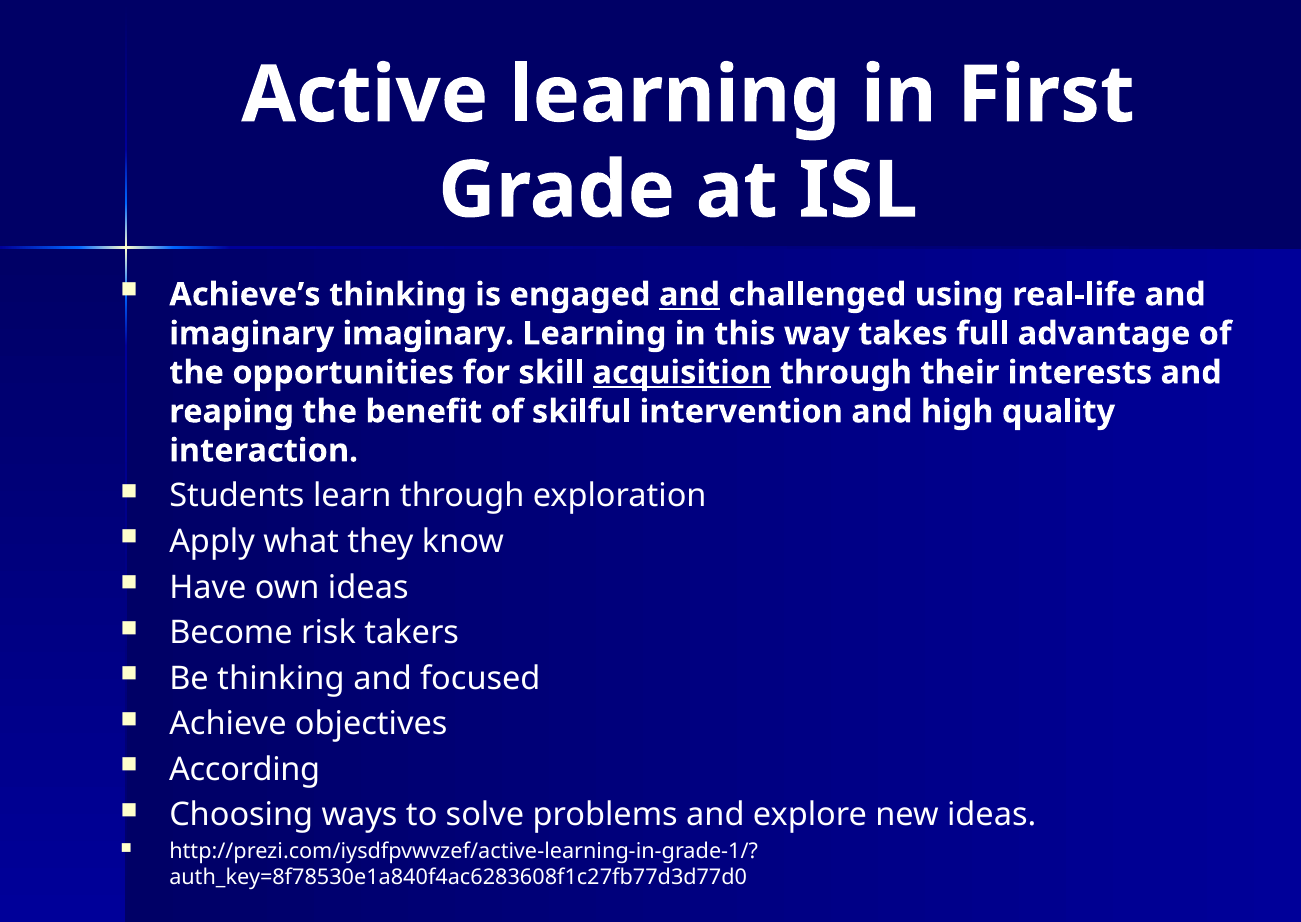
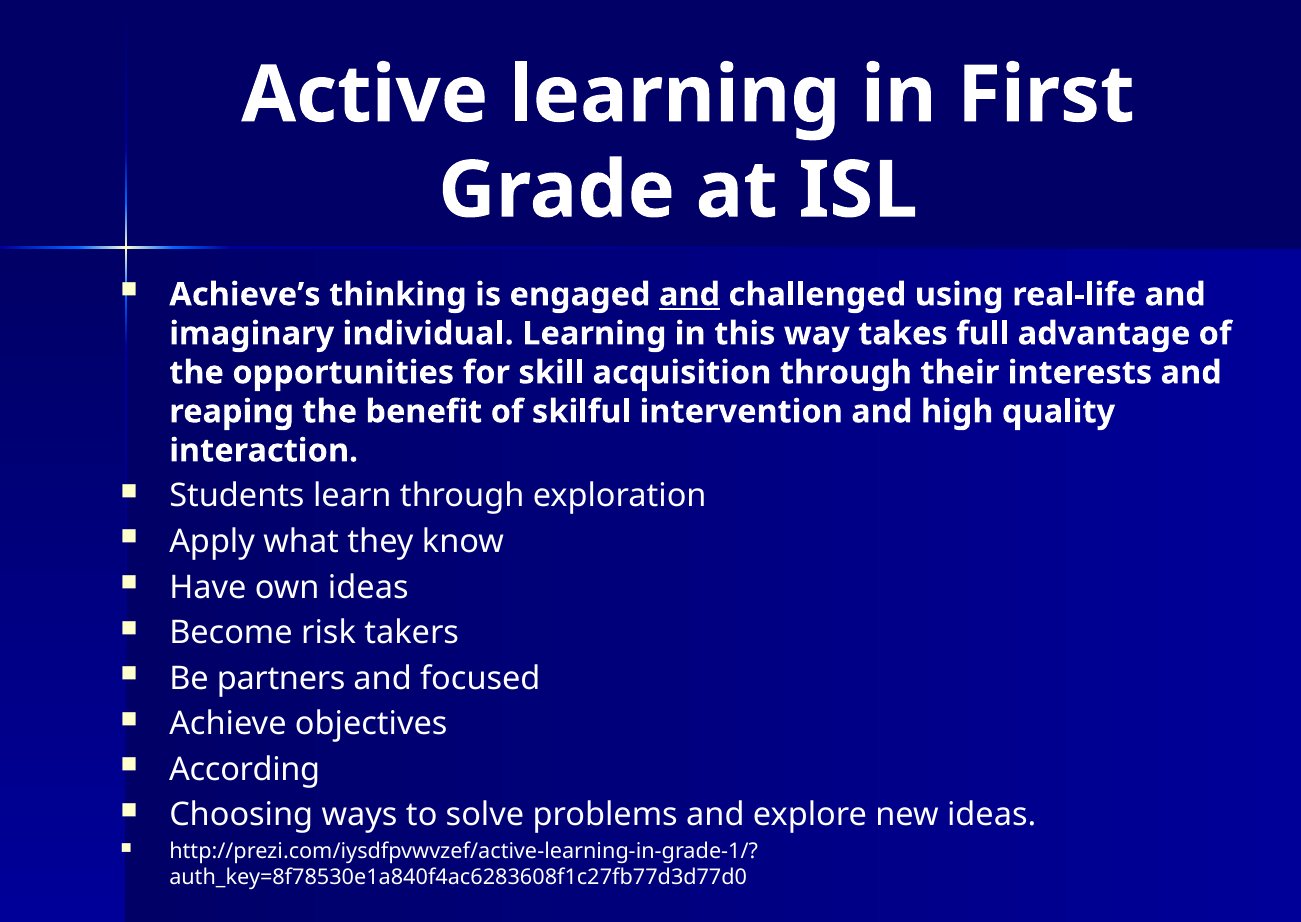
imaginary imaginary: imaginary -> individual
acquisition underline: present -> none
Be thinking: thinking -> partners
